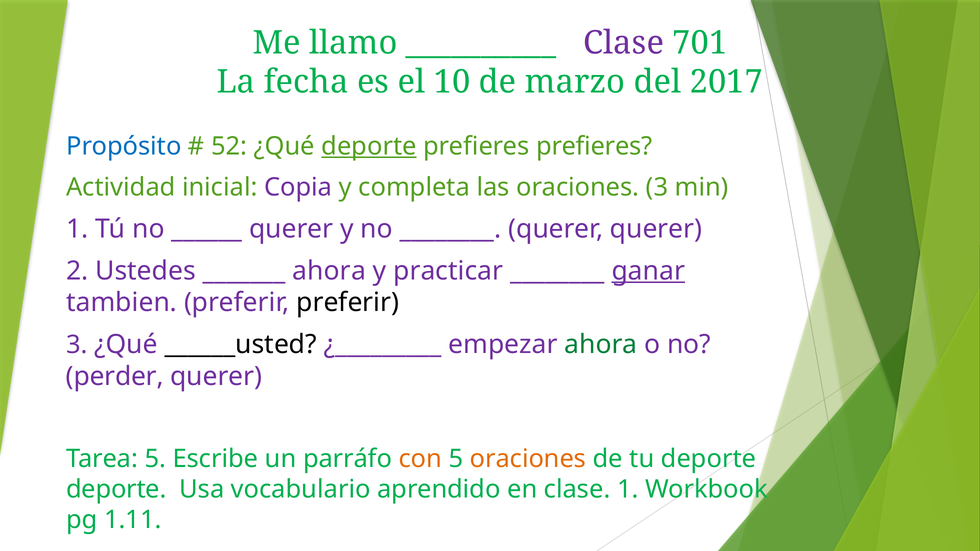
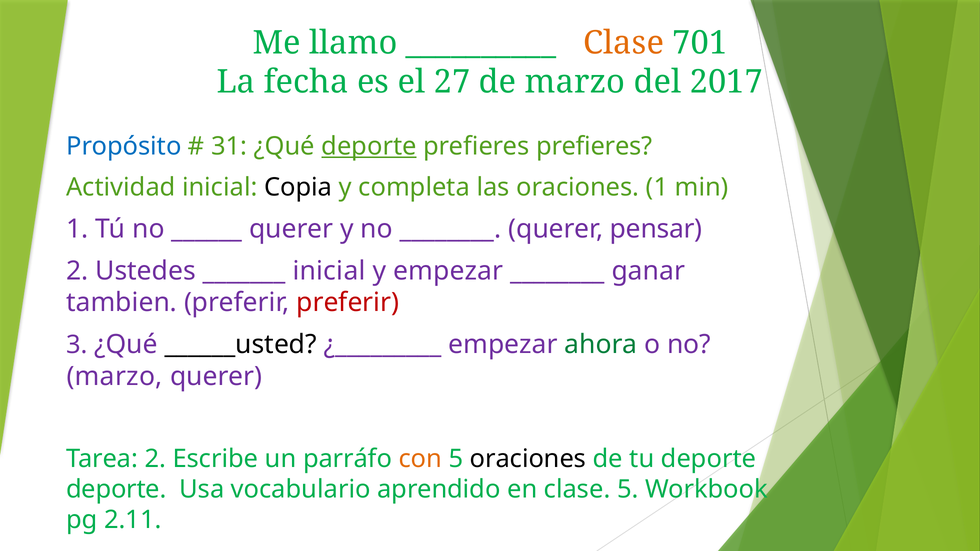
Clase at (624, 43) colour: purple -> orange
10: 10 -> 27
52: 52 -> 31
Copia colour: purple -> black
oraciones 3: 3 -> 1
querer querer: querer -> pensar
ahora at (329, 271): ahora -> inicial
y practicar: practicar -> empezar
ganar underline: present -> none
preferir at (348, 303) colour: black -> red
perder at (115, 377): perder -> marzo
Tarea 5: 5 -> 2
oraciones at (528, 459) colour: orange -> black
clase 1: 1 -> 5
1.11: 1.11 -> 2.11
